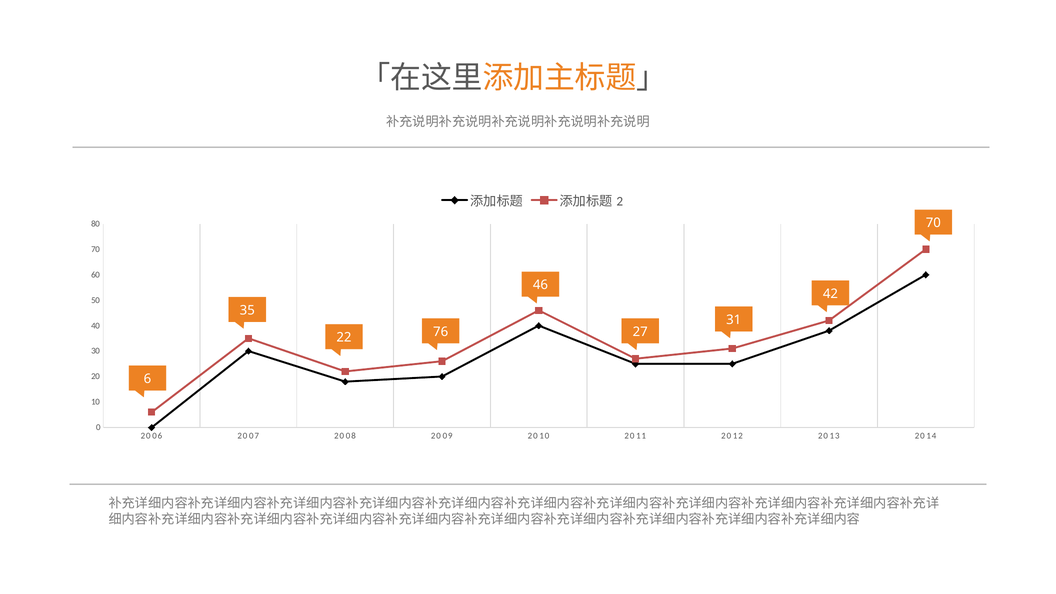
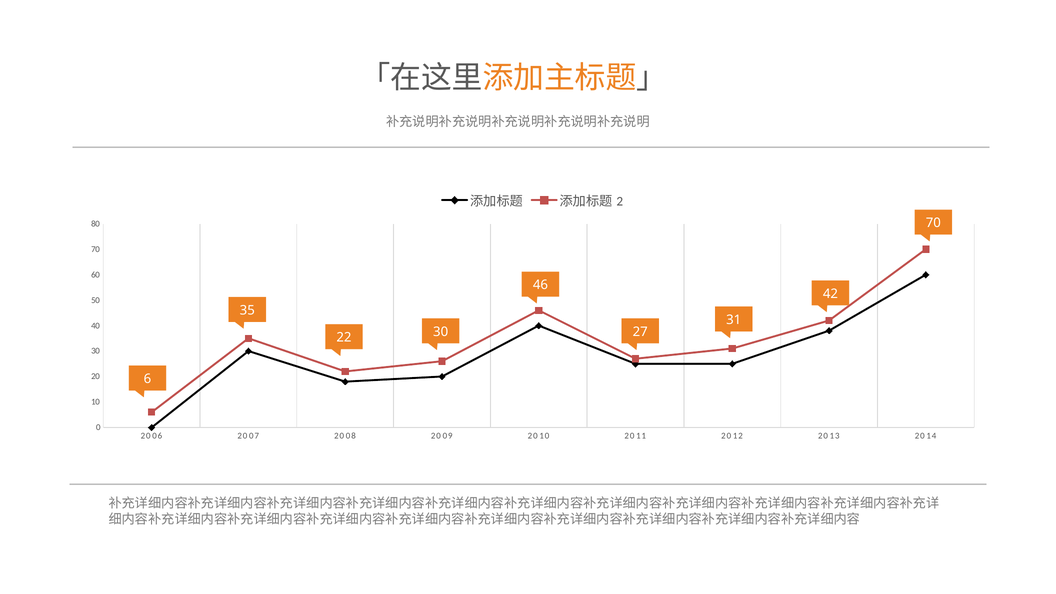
22 76: 76 -> 30
